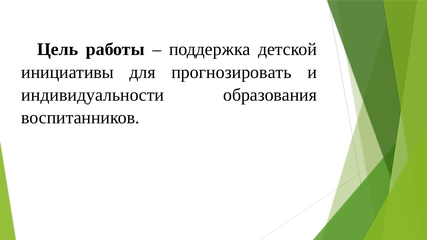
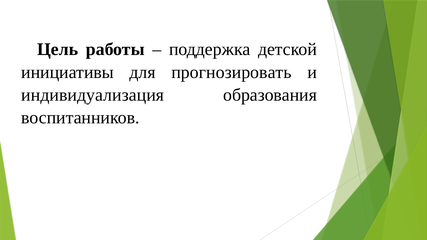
индивидуальности: индивидуальности -> индивидуализация
